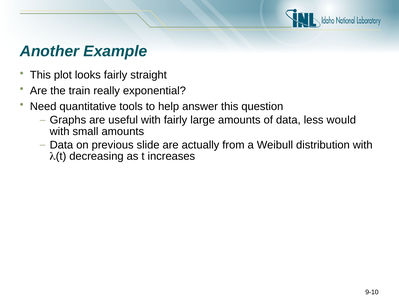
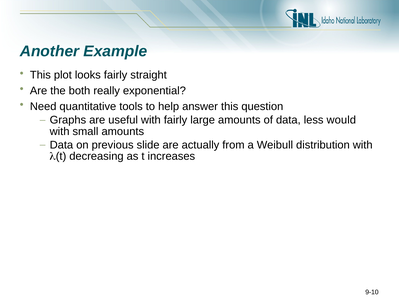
train: train -> both
